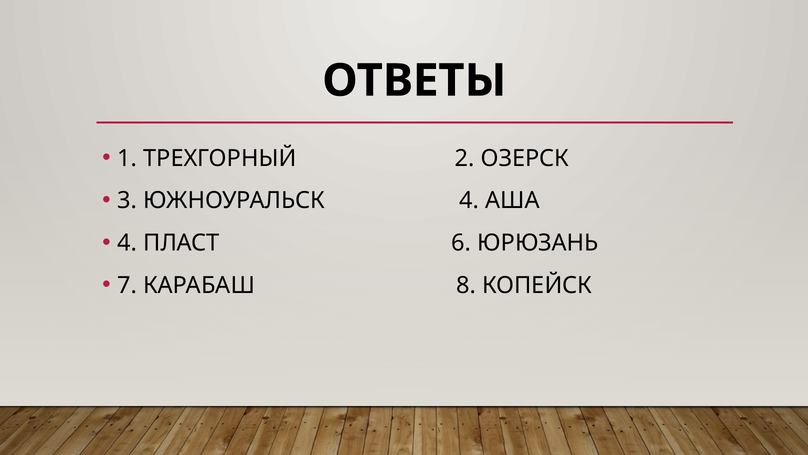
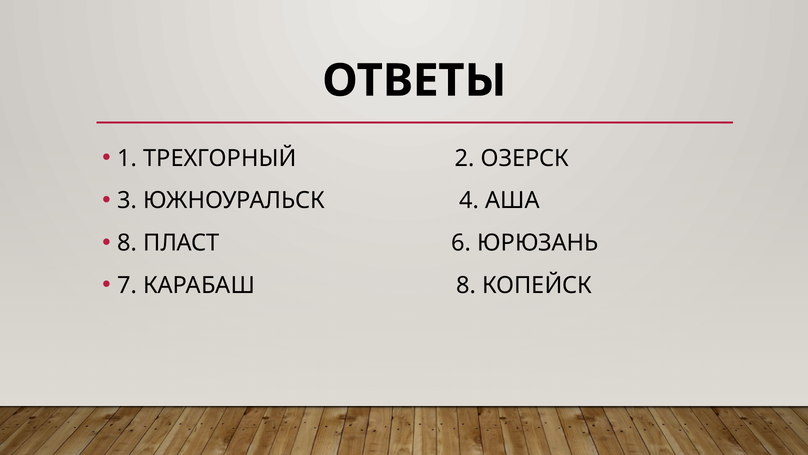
4 at (127, 243): 4 -> 8
